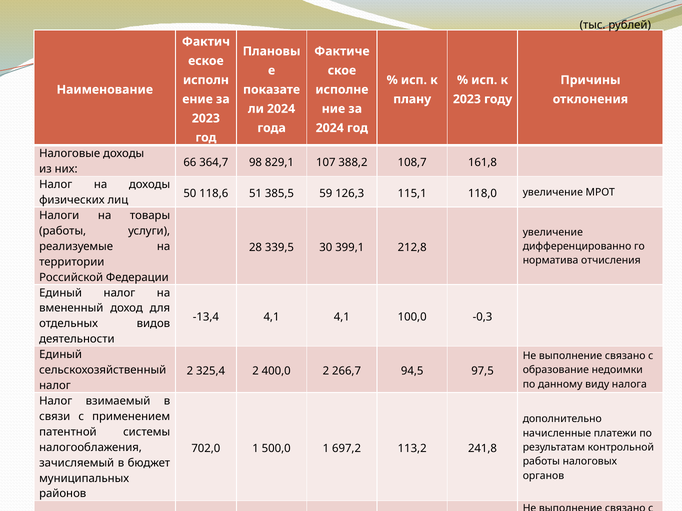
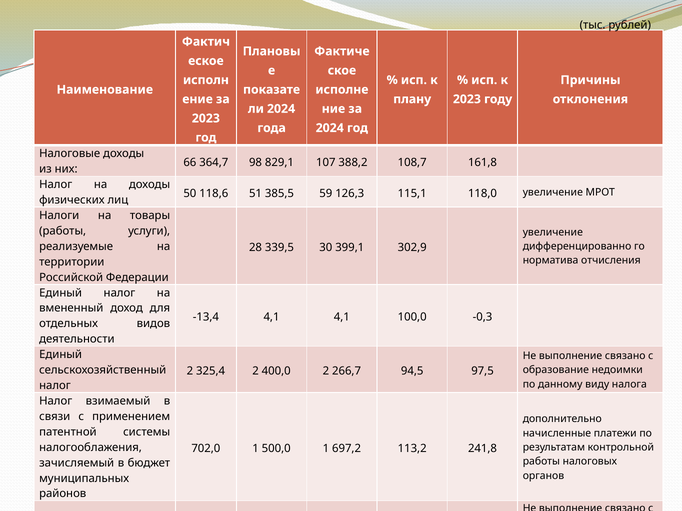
212,8: 212,8 -> 302,9
